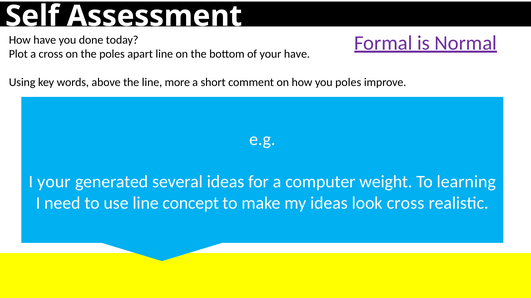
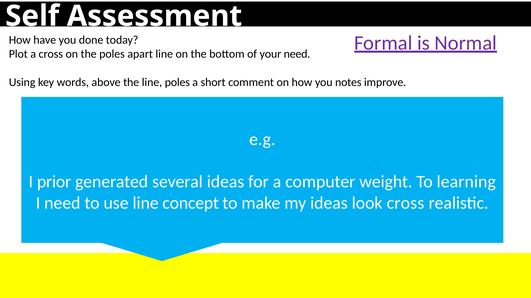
your have: have -> need
line more: more -> poles
you poles: poles -> notes
I your: your -> prior
